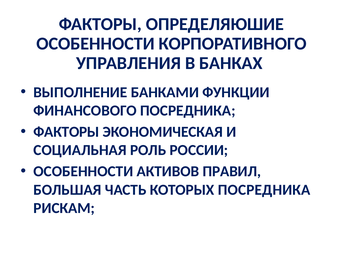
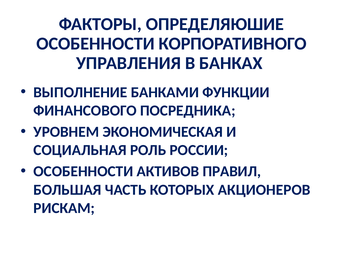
ФАКТОРЫ at (66, 132): ФАКТОРЫ -> УРОВНЕМ
КОТОРЫХ ПОСРЕДНИКА: ПОСРЕДНИКА -> АКЦИОНЕРОВ
